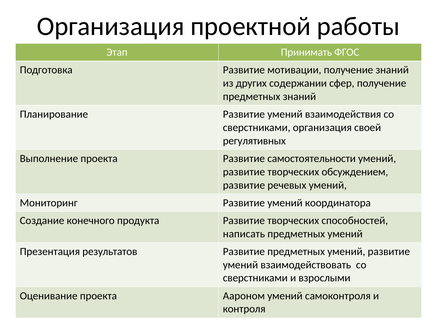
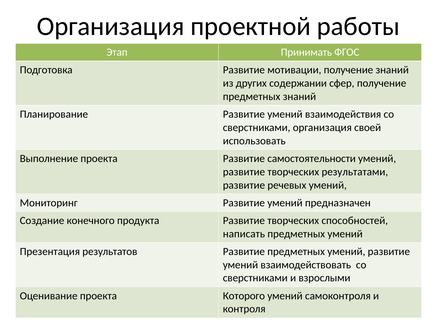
регулятивных: регулятивных -> использовать
обсуждением: обсуждением -> результатами
координатора: координатора -> предназначен
Аароном: Аароном -> Которого
